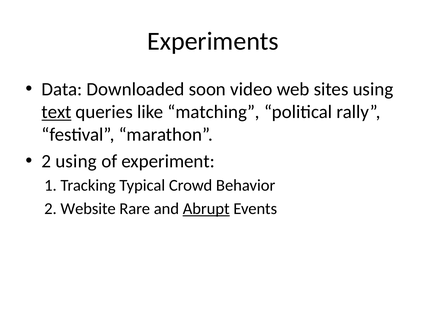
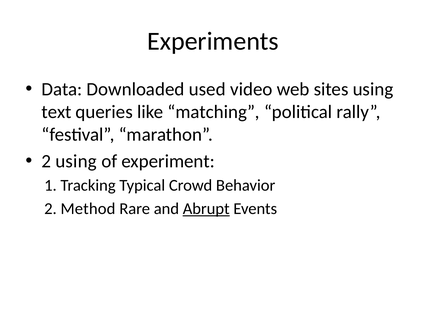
soon: soon -> used
text underline: present -> none
Website: Website -> Method
